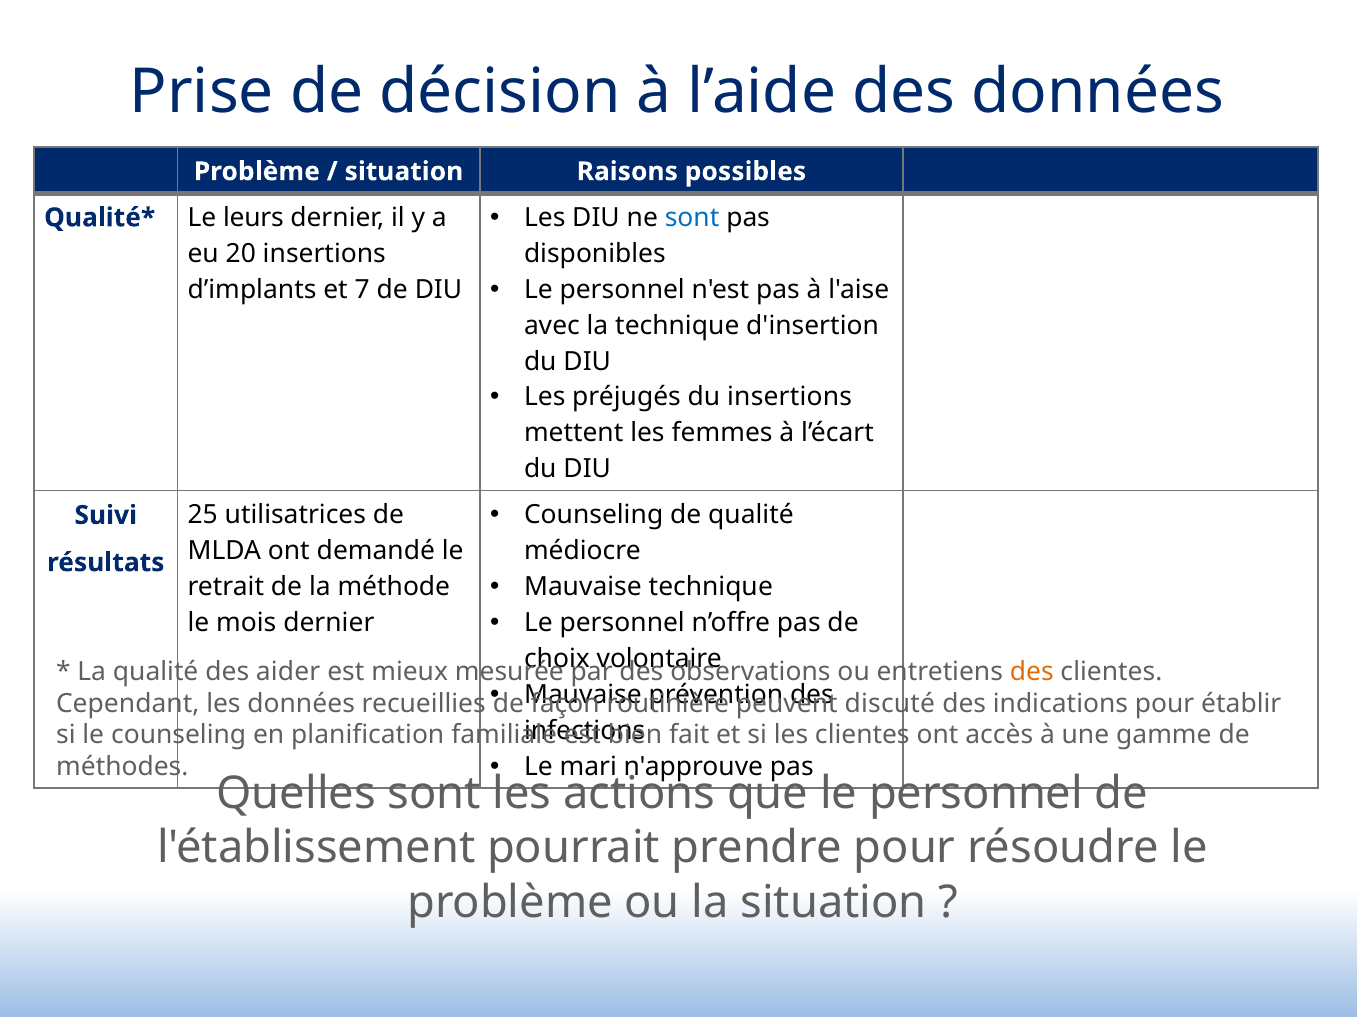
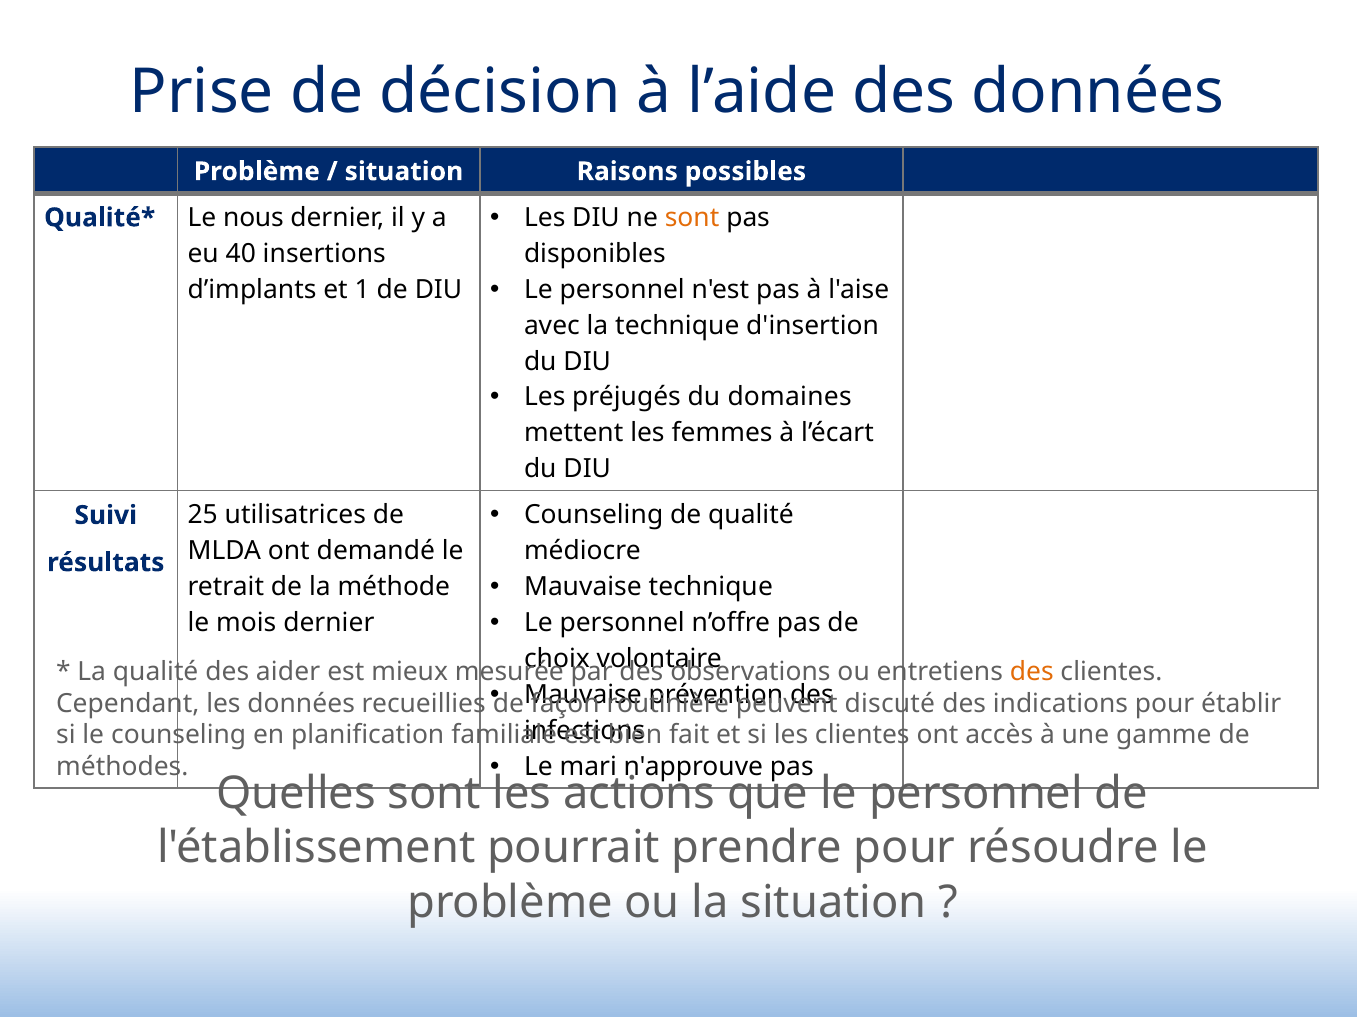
sont at (692, 218) colour: blue -> orange
leurs: leurs -> nous
20: 20 -> 40
7: 7 -> 1
du insertions: insertions -> domaines
